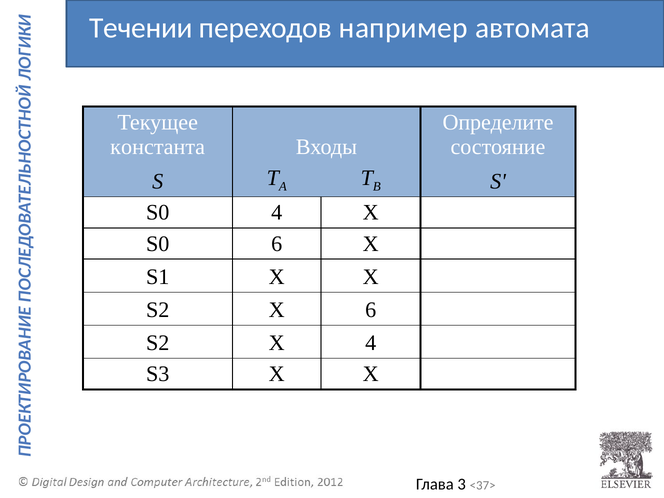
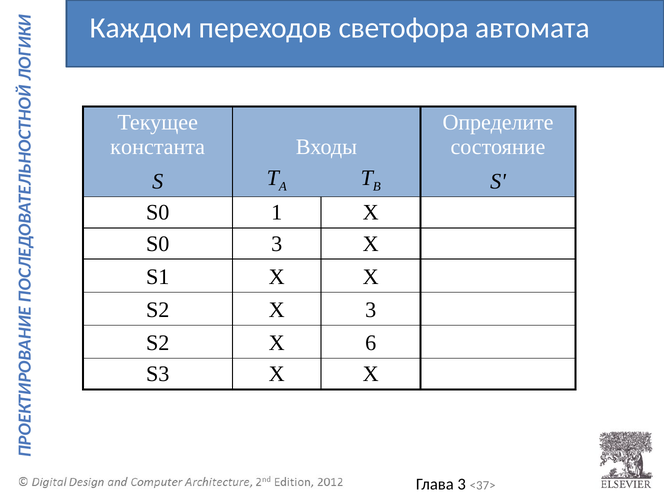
Течении: Течении -> Каждом
например: например -> светофора
S0 4: 4 -> 1
S0 6: 6 -> 3
X 6: 6 -> 3
X 4: 4 -> 6
